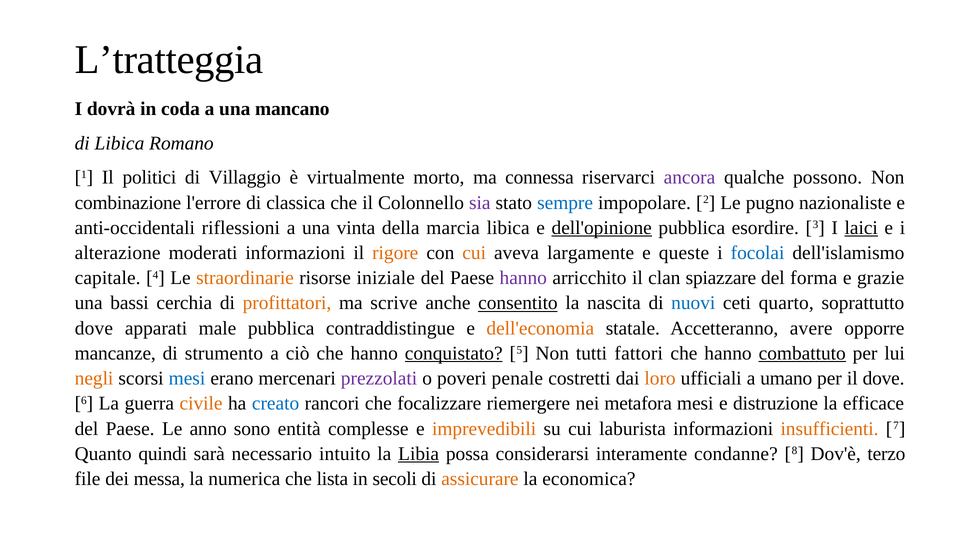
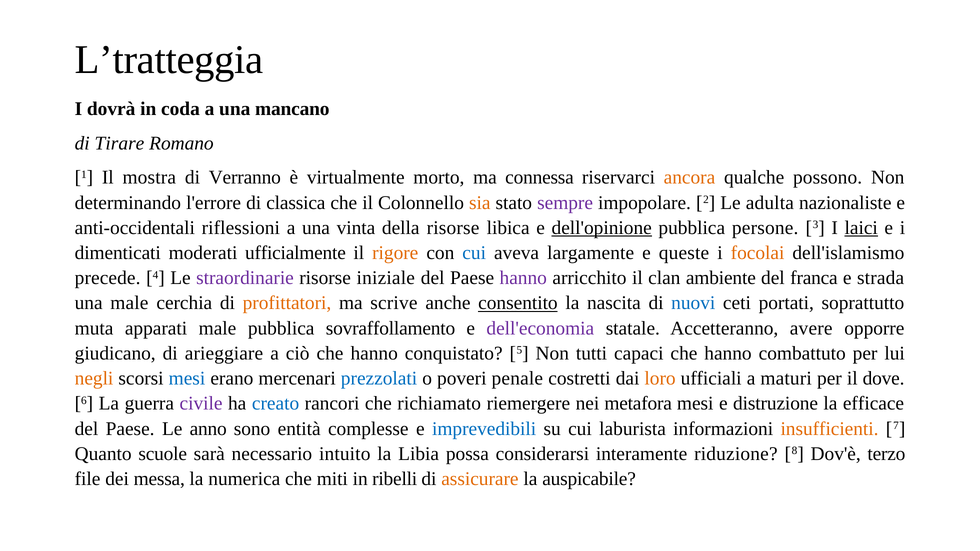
di Libica: Libica -> Tirare
politici: politici -> mostra
Villaggio: Villaggio -> Verranno
ancora colour: purple -> orange
combinazione: combinazione -> determinando
sia colour: purple -> orange
sempre colour: blue -> purple
pugno: pugno -> adulta
della marcia: marcia -> risorse
esordire: esordire -> persone
alterazione: alterazione -> dimenticati
moderati informazioni: informazioni -> ufficialmente
cui at (474, 253) colour: orange -> blue
focolai colour: blue -> orange
capitale: capitale -> precede
straordinarie colour: orange -> purple
spiazzare: spiazzare -> ambiente
forma: forma -> franca
grazie: grazie -> strada
una bassi: bassi -> male
quarto: quarto -> portati
dove at (94, 328): dove -> muta
contraddistingue: contraddistingue -> sovraffollamento
dell'economia colour: orange -> purple
mancanze: mancanze -> giudicano
strumento: strumento -> arieggiare
conquistato underline: present -> none
fattori: fattori -> capaci
combattuto underline: present -> none
prezzolati colour: purple -> blue
umano: umano -> maturi
civile colour: orange -> purple
focalizzare: focalizzare -> richiamato
imprevedibili colour: orange -> blue
quindi: quindi -> scuole
Libia underline: present -> none
condanne: condanne -> riduzione
lista: lista -> miti
secoli: secoli -> ribelli
economica: economica -> auspicabile
